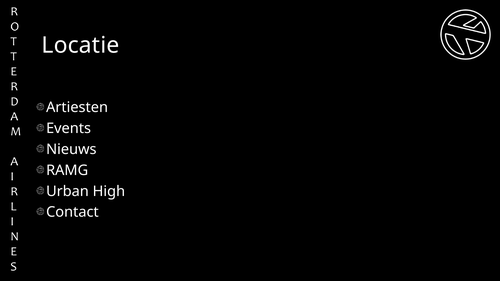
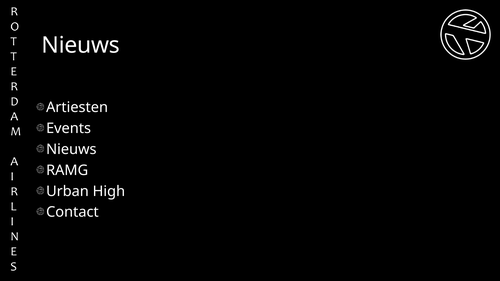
Locatie at (81, 45): Locatie -> Nieuws
